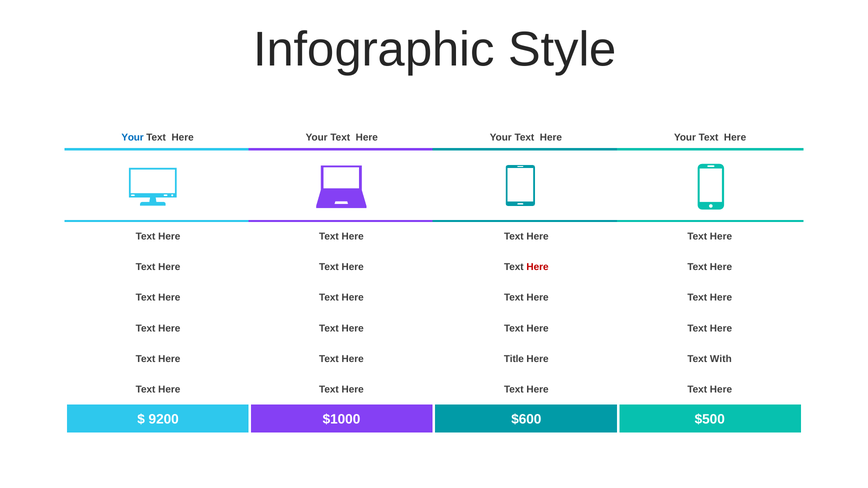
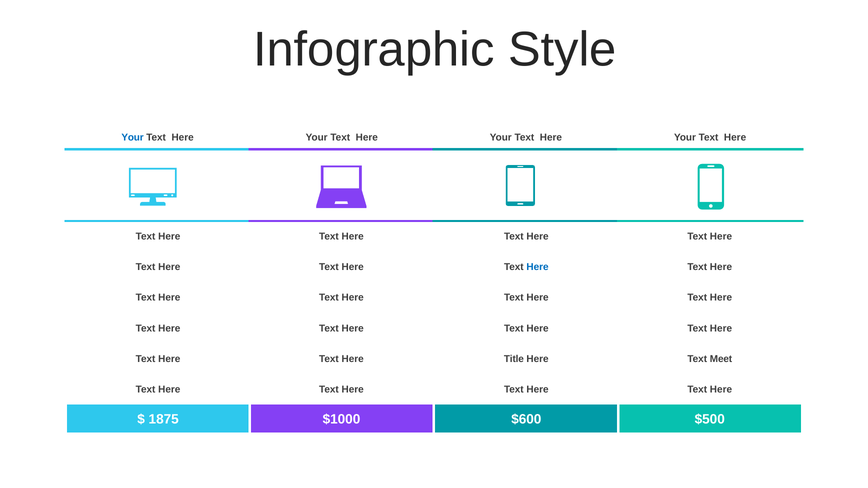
Here at (538, 267) colour: red -> blue
With: With -> Meet
9200: 9200 -> 1875
